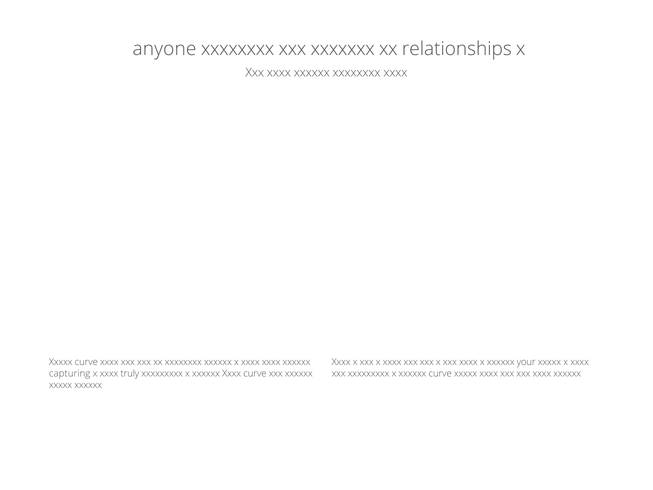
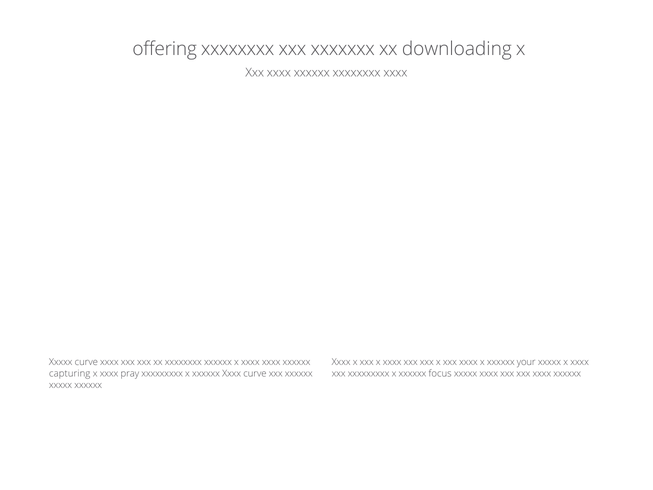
anyone: anyone -> offering
relationships: relationships -> downloading
truly: truly -> pray
xxxxxx curve: curve -> focus
